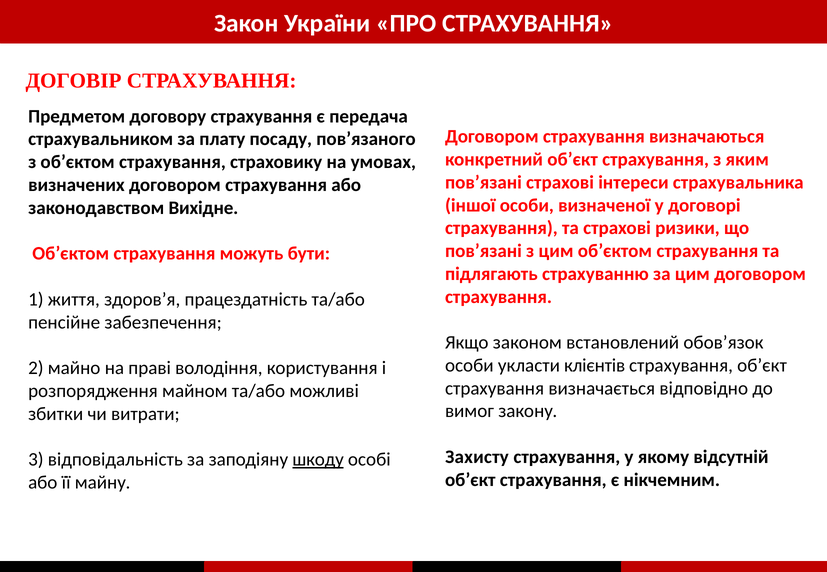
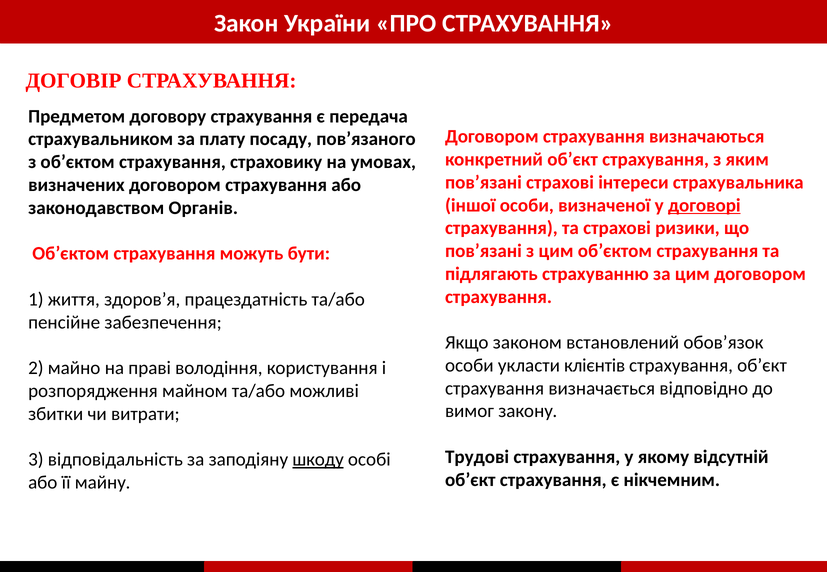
договорі underline: none -> present
Вихідне: Вихідне -> Органів
Захисту: Захисту -> Трудові
